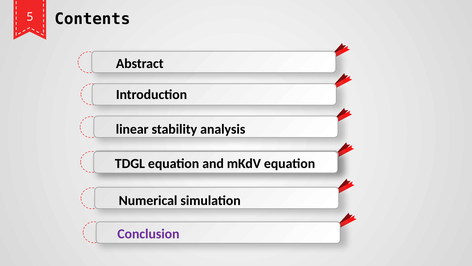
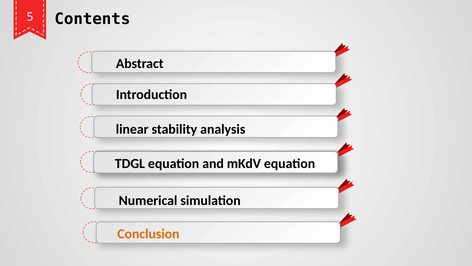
Conclusion colour: purple -> orange
